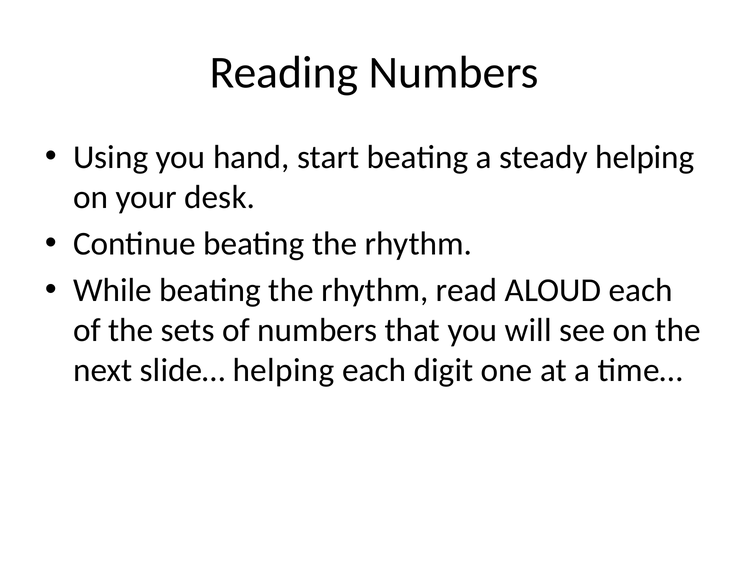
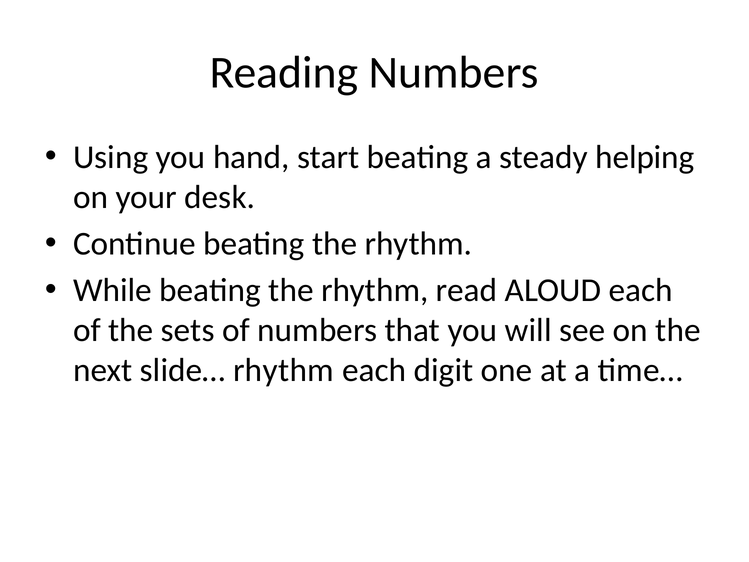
slide… helping: helping -> rhythm
